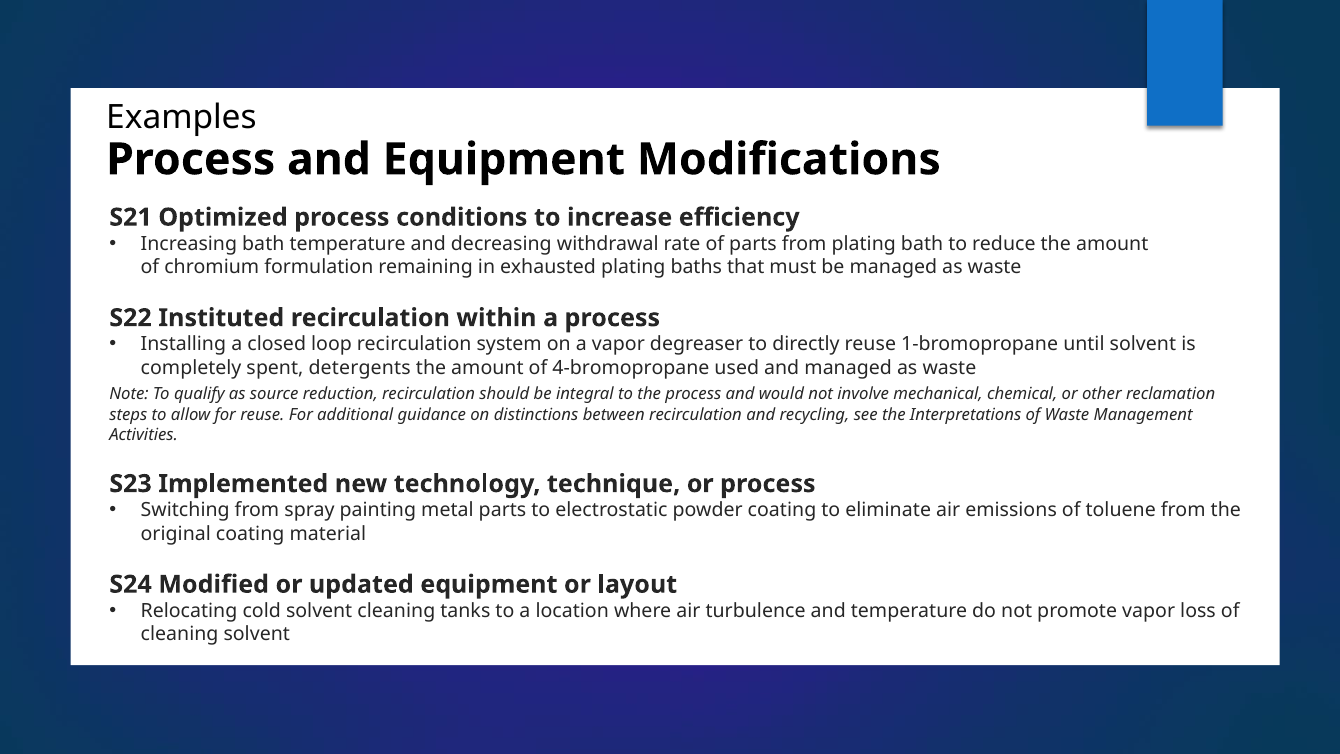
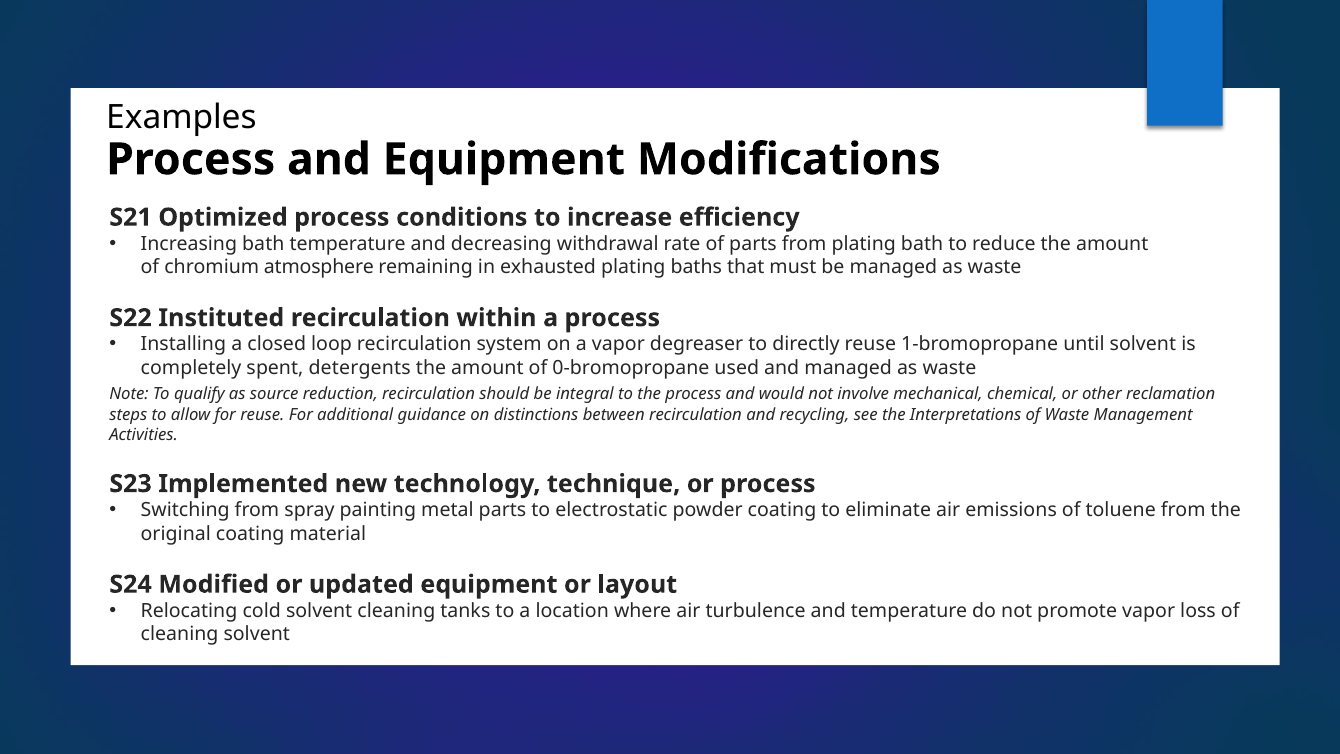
formulation: formulation -> atmosphere
4‑bromopropane: 4‑bromopropane -> 0‑bromopropane
